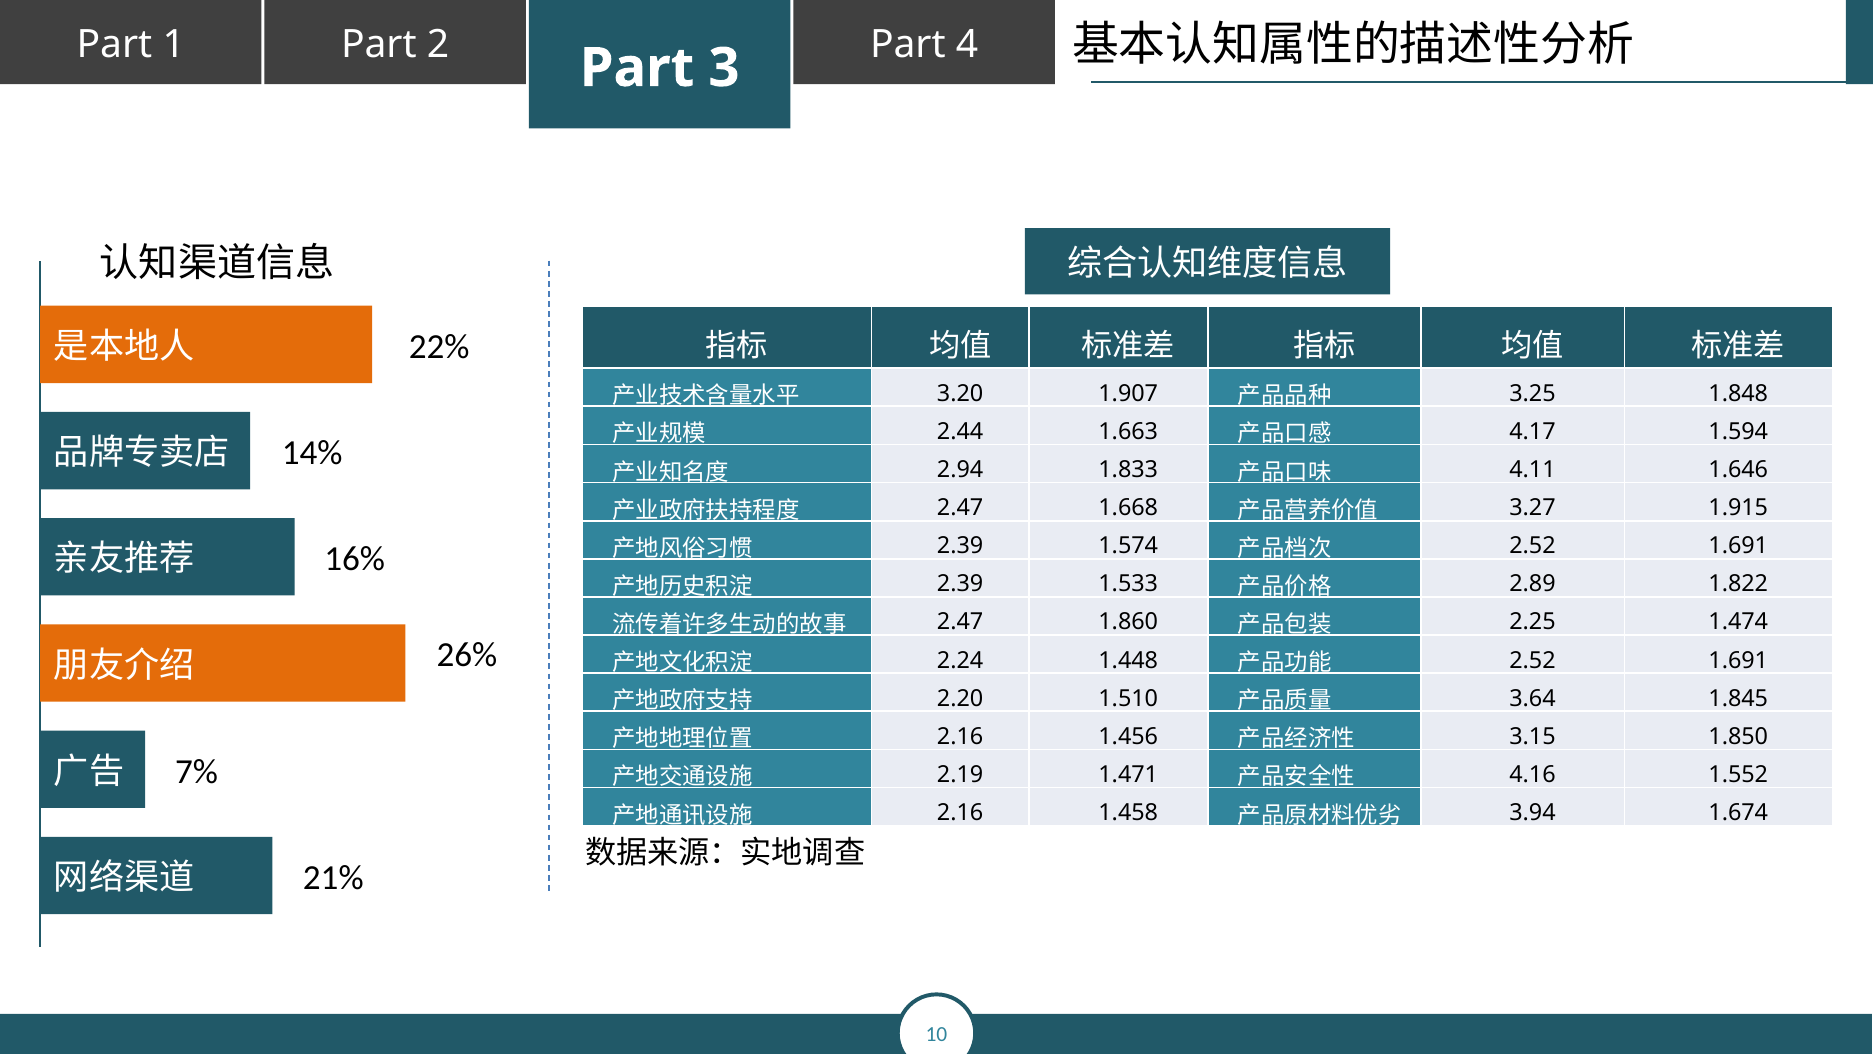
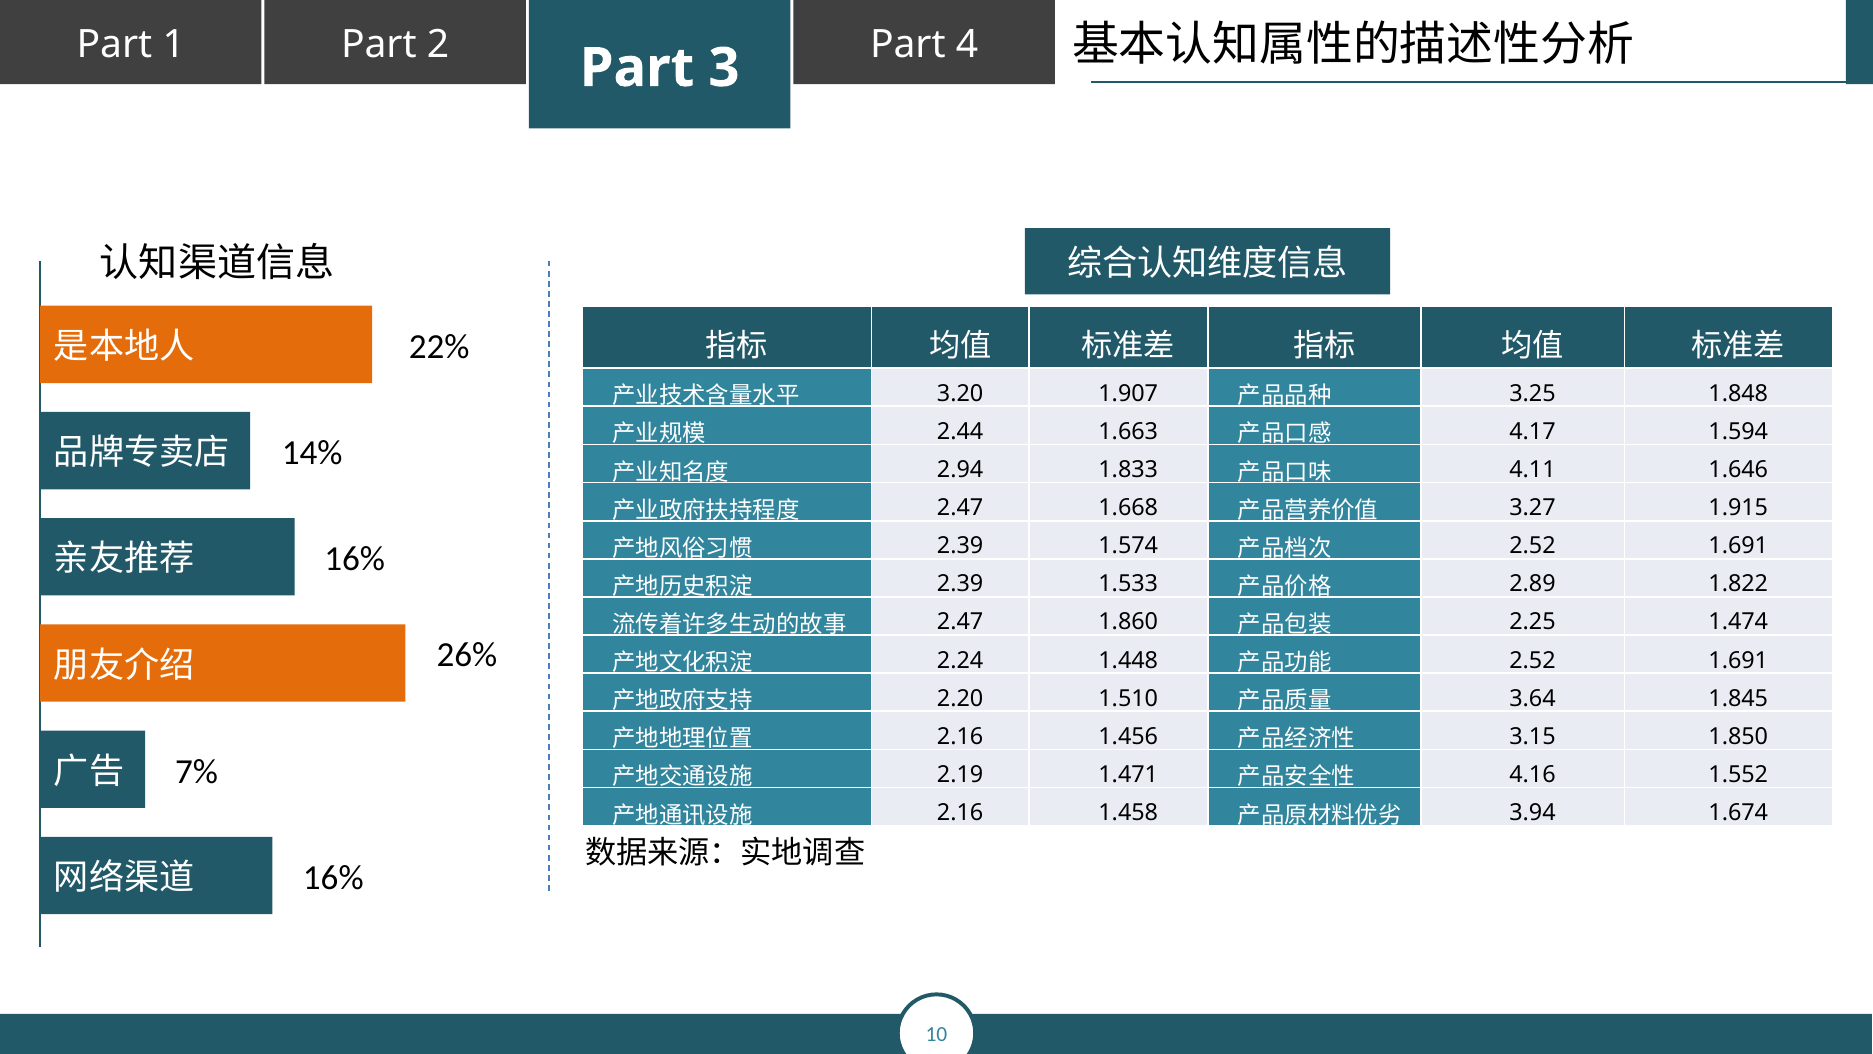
21% at (333, 878): 21% -> 16%
